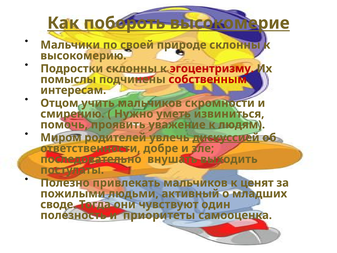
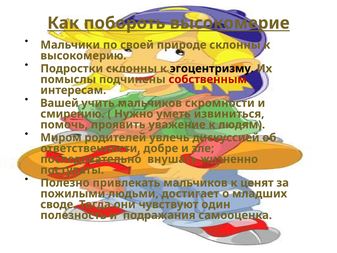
эгоцентризму colour: red -> black
Отцом: Отцом -> Вашей
дискуссией underline: present -> none
выходить: выходить -> жизненно
активный: активный -> достигает
приоритеты: приоритеты -> подражания
